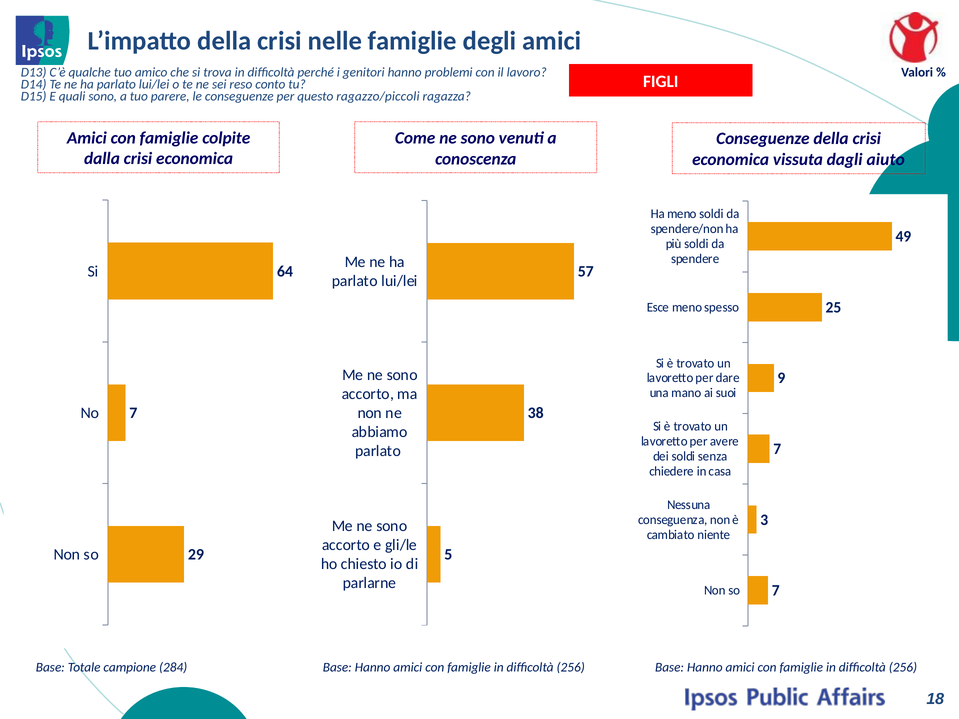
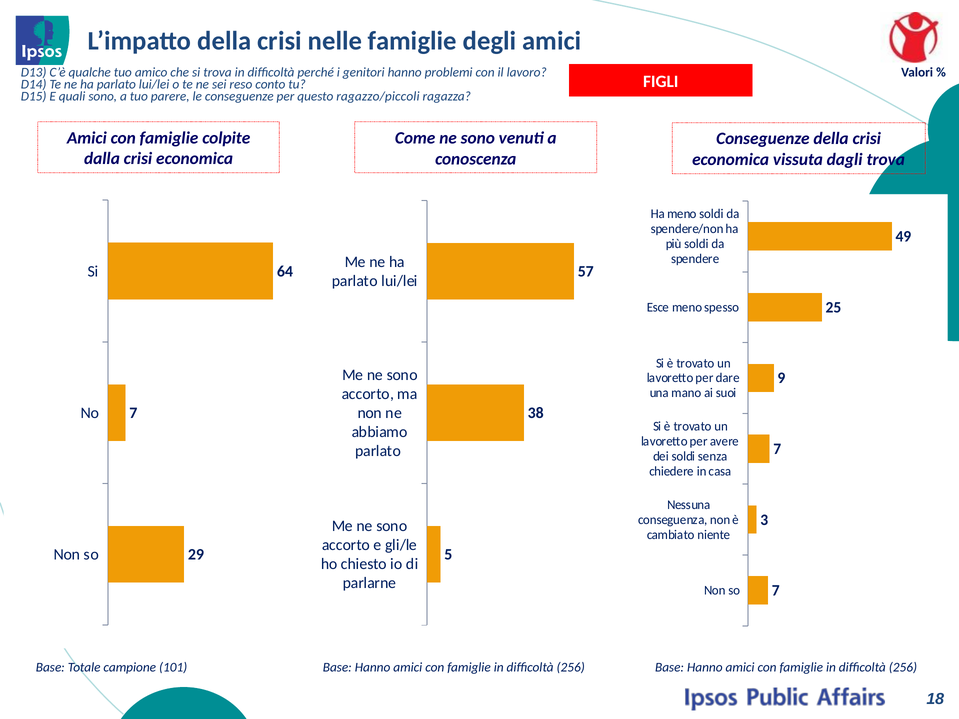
dagli aiuto: aiuto -> trova
284: 284 -> 101
